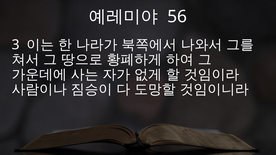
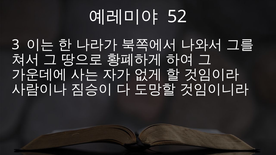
56: 56 -> 52
